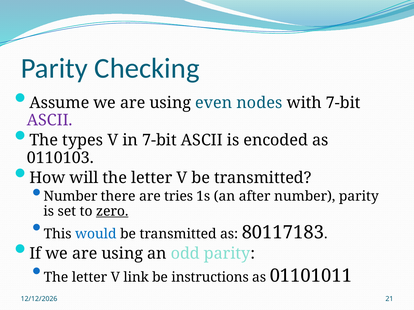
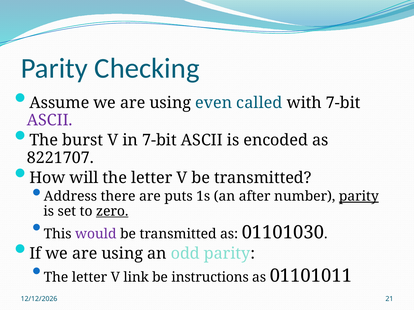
nodes: nodes -> called
types: types -> burst
0110103: 0110103 -> 8221707
Number at (70, 197): Number -> Address
tries: tries -> puts
parity at (359, 197) underline: none -> present
would colour: blue -> purple
80117183: 80117183 -> 01101030
